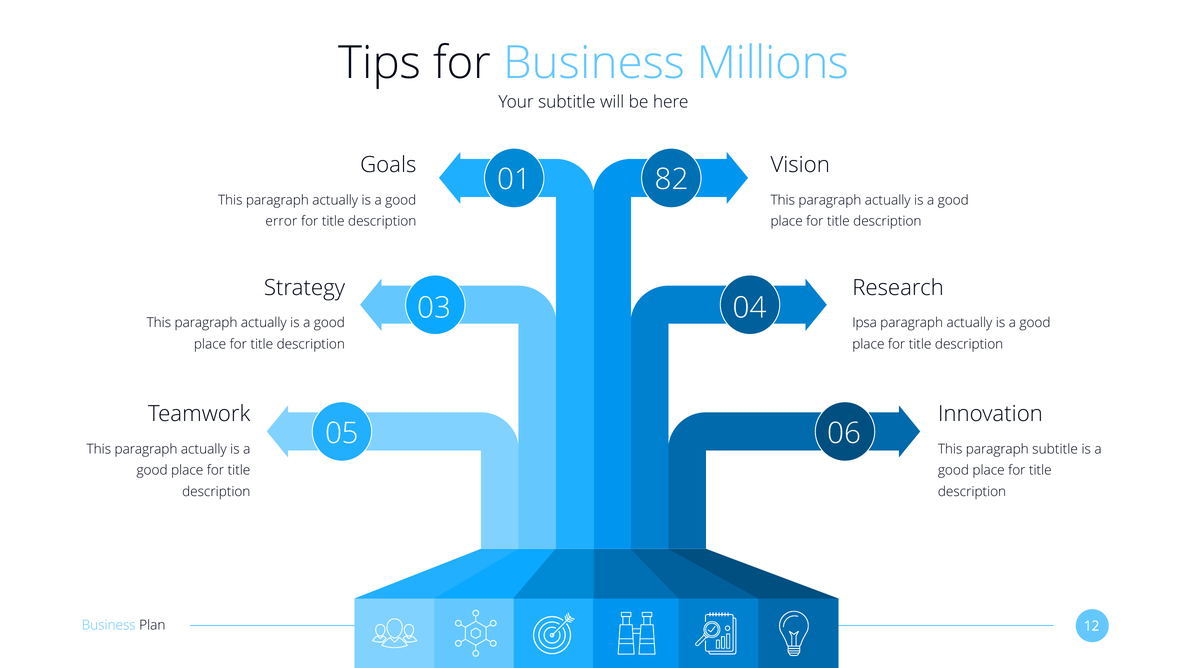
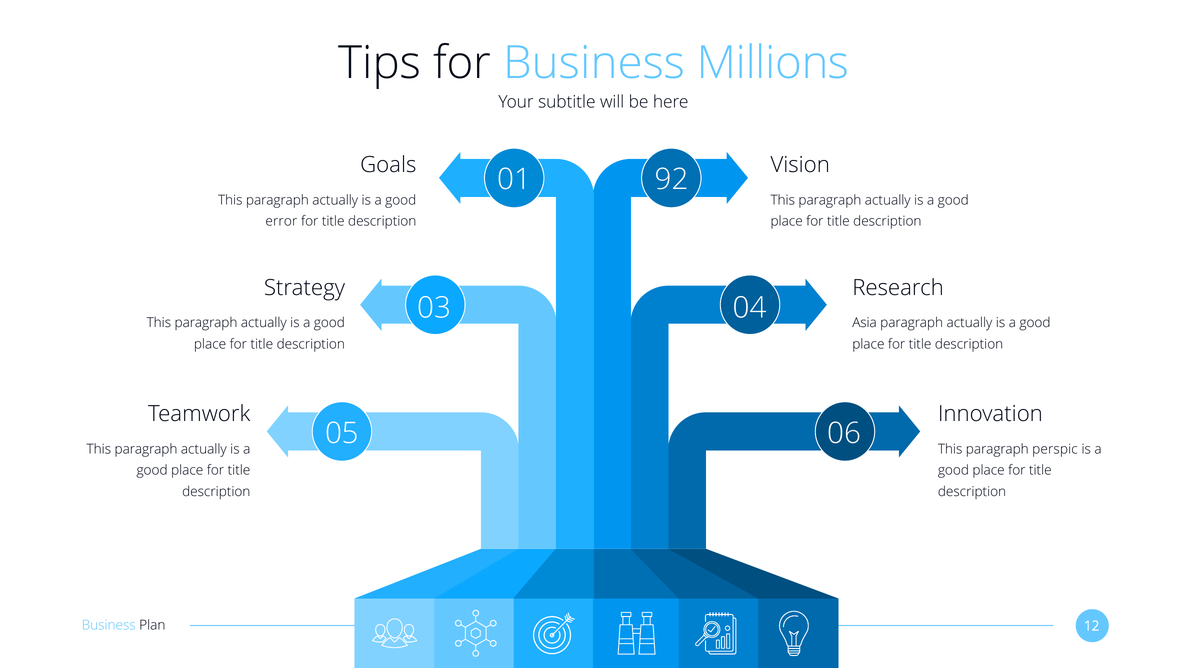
82: 82 -> 92
Ipsa: Ipsa -> Asia
paragraph subtitle: subtitle -> perspic
